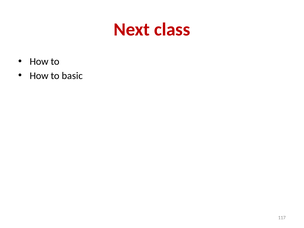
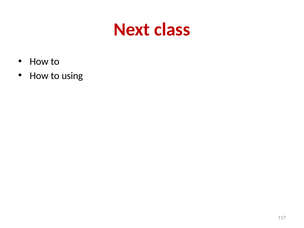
basic: basic -> using
